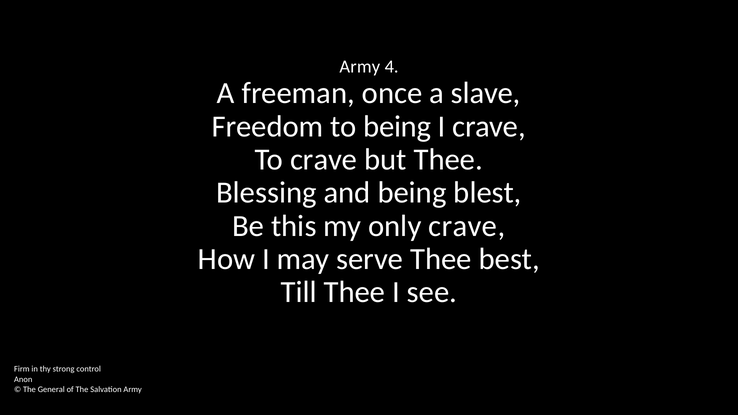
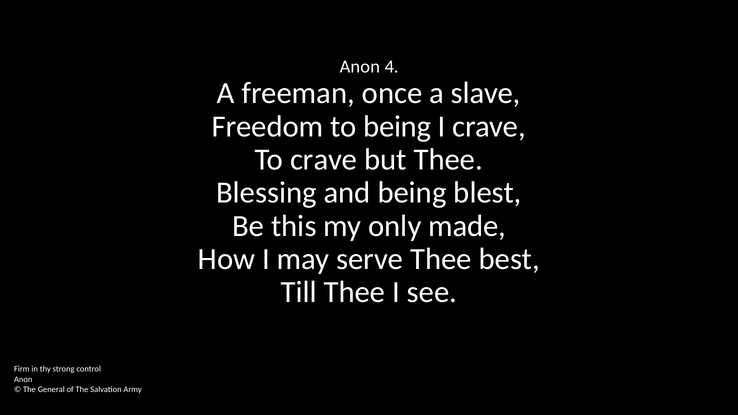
Army at (360, 67): Army -> Anon
only crave: crave -> made
